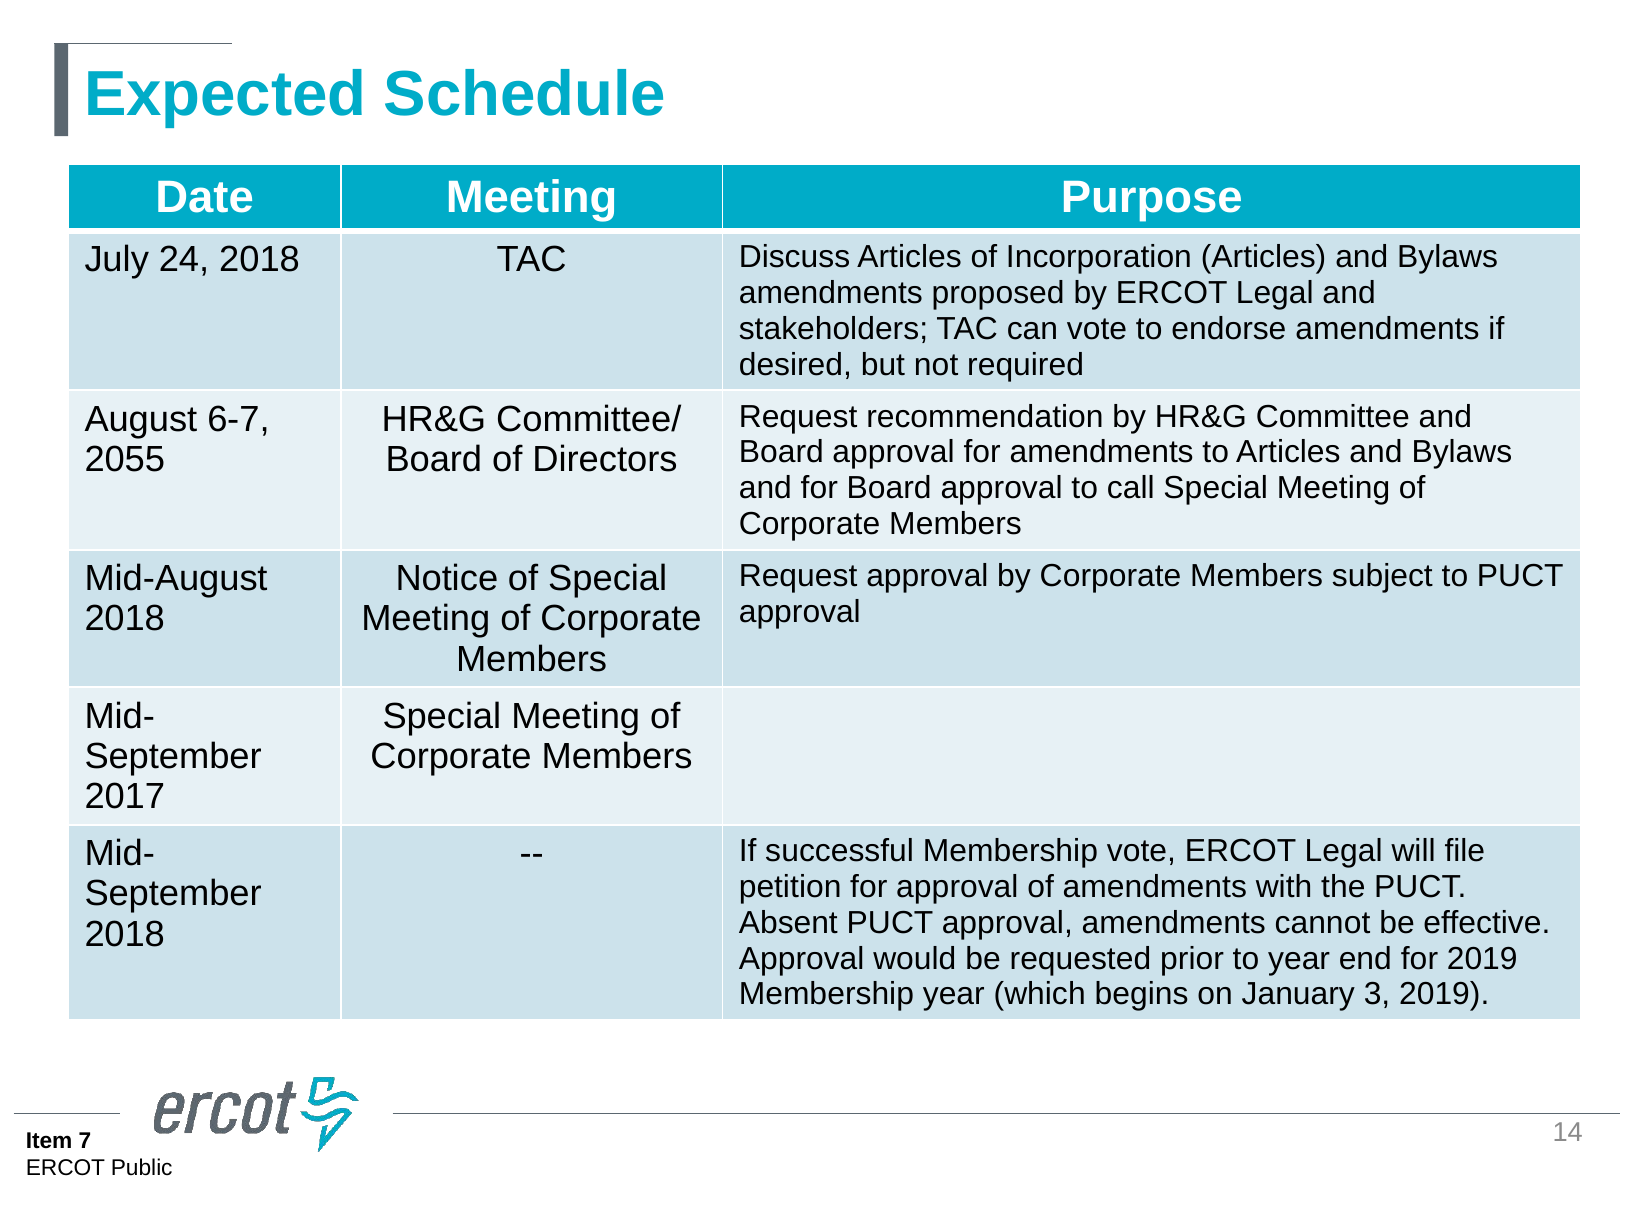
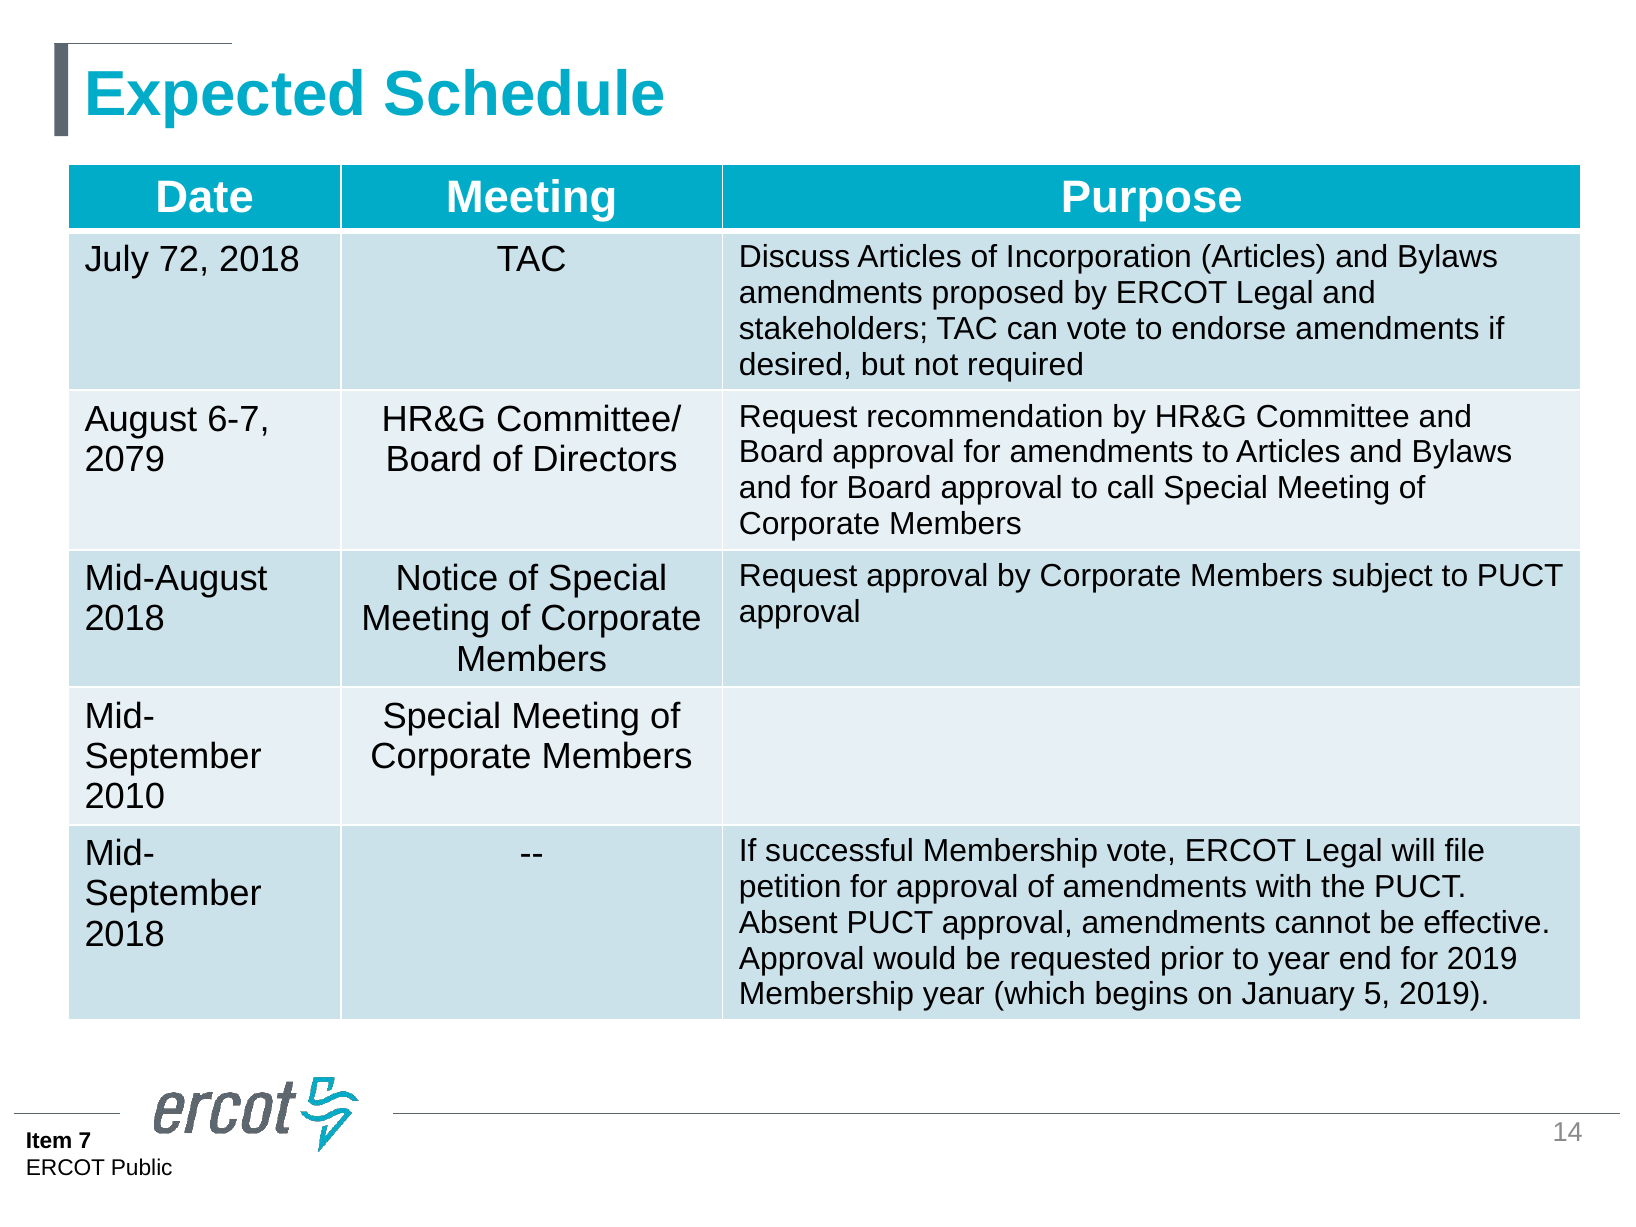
24: 24 -> 72
2055: 2055 -> 2079
2017: 2017 -> 2010
3: 3 -> 5
